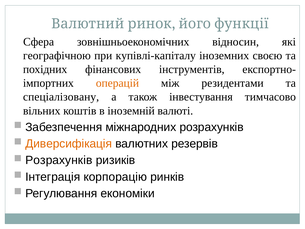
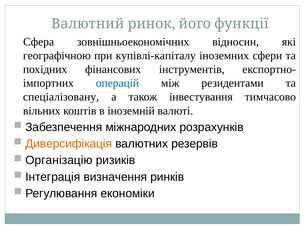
своєю: своєю -> сфери
операцій colour: orange -> blue
Розрахунків at (59, 160): Розрахунків -> Організацію
корпорацію: корпорацію -> визначення
